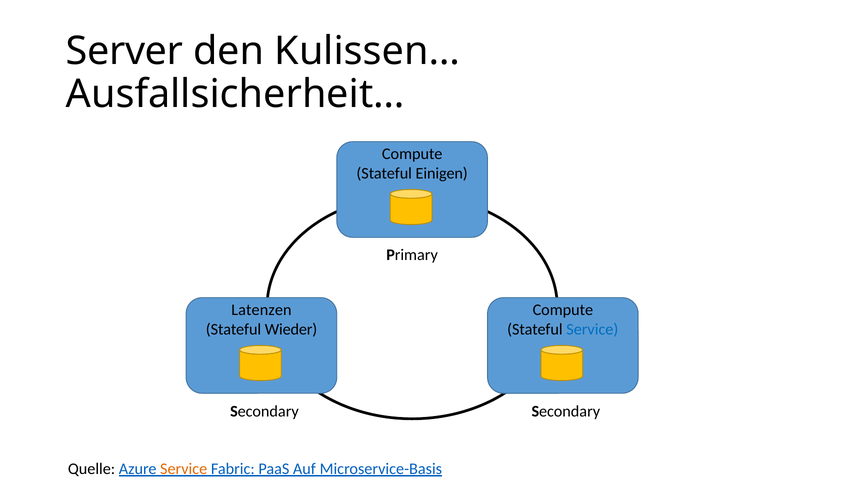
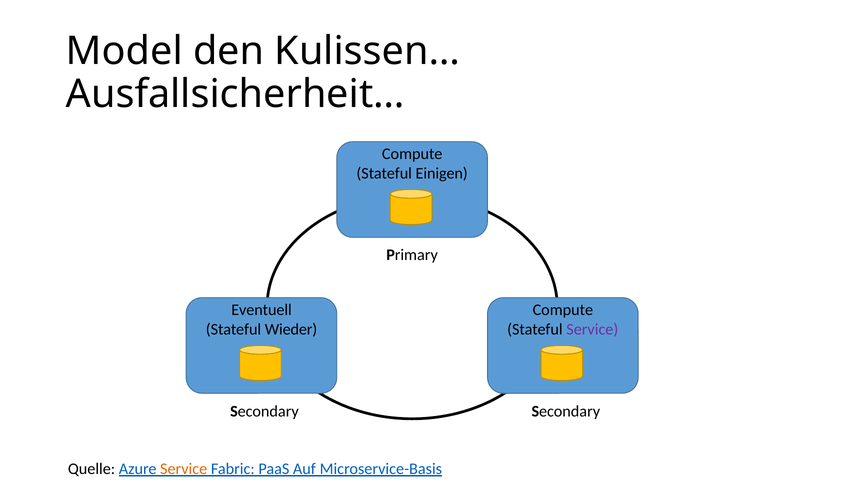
Server: Server -> Model
Latenzen: Latenzen -> Eventuell
Service at (592, 329) colour: blue -> purple
